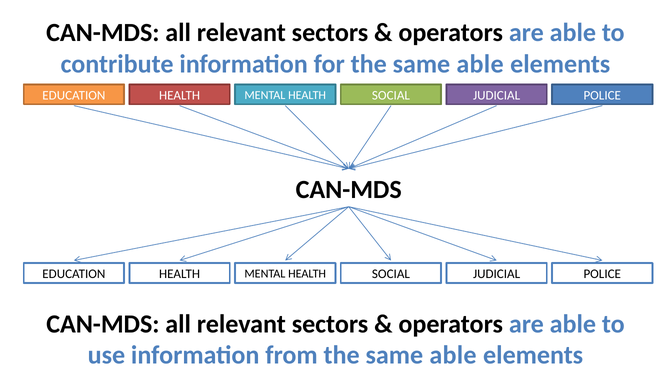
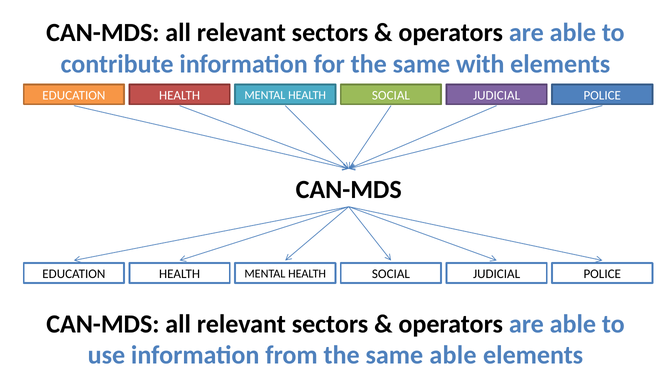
for the same able: able -> with
